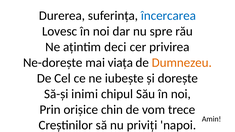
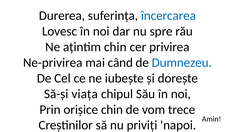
ațintim deci: deci -> chin
Ne-dorește: Ne-dorește -> Ne-privirea
viața: viața -> când
Dumnezeu colour: orange -> blue
inimi: inimi -> viața
